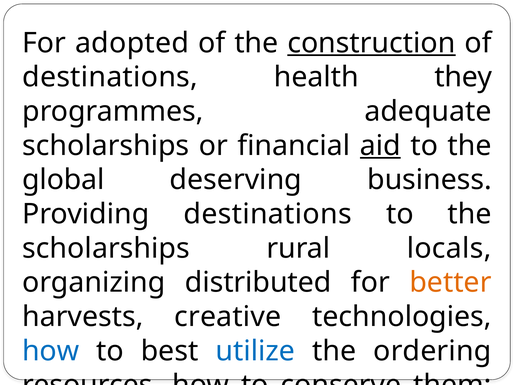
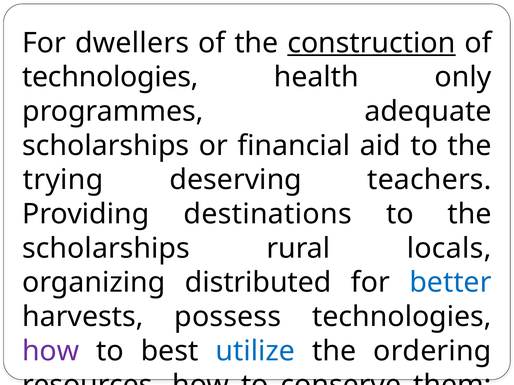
adopted: adopted -> dwellers
destinations at (110, 77): destinations -> technologies
they: they -> only
aid underline: present -> none
global: global -> trying
business: business -> teachers
better colour: orange -> blue
creative: creative -> possess
how at (51, 351) colour: blue -> purple
